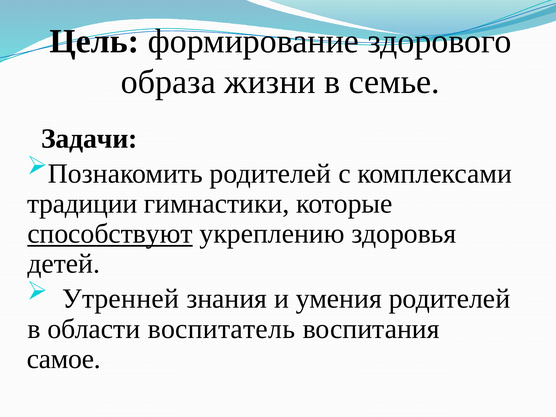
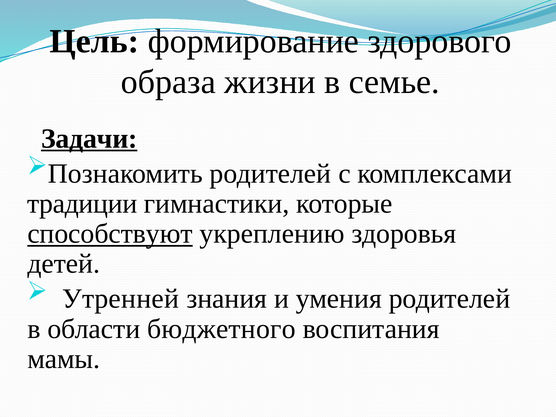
Задачи underline: none -> present
воспитатель: воспитатель -> бюджетного
самое: самое -> мамы
